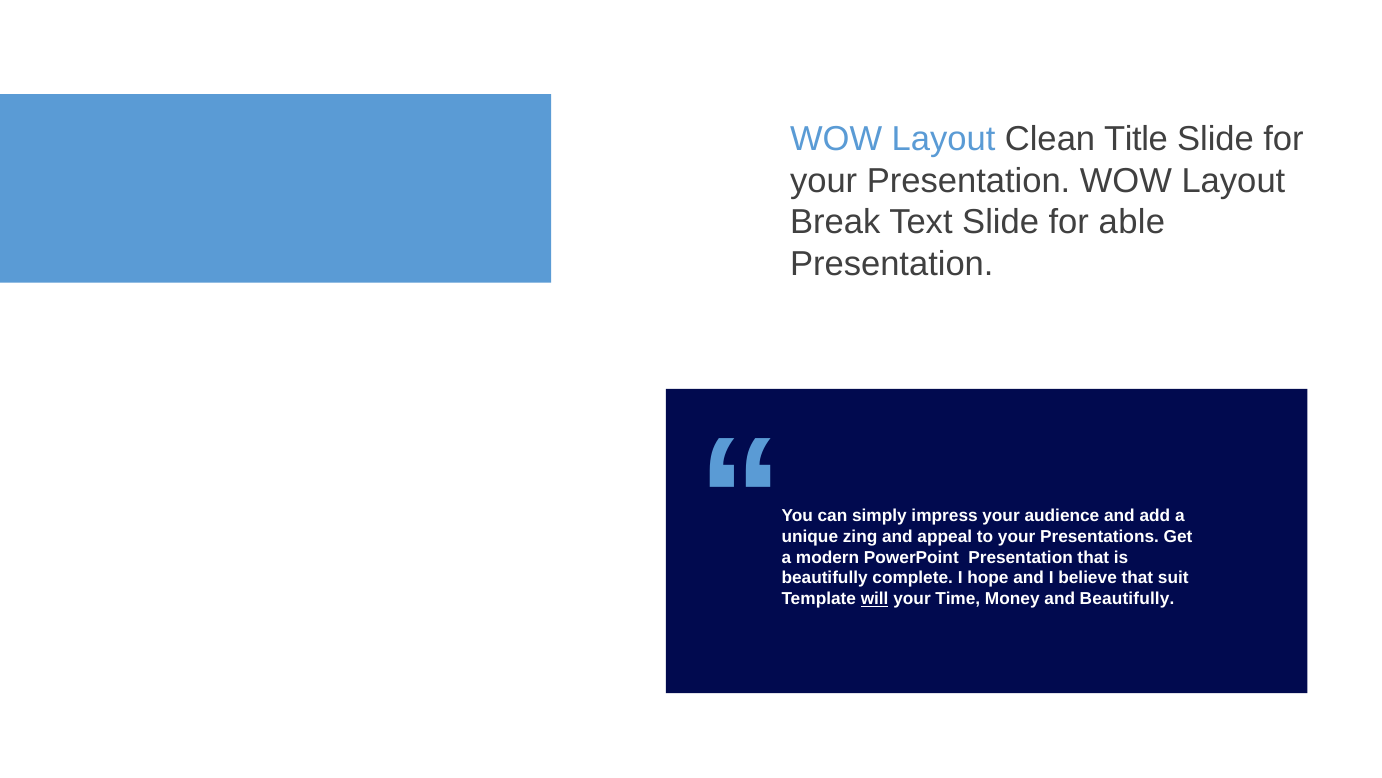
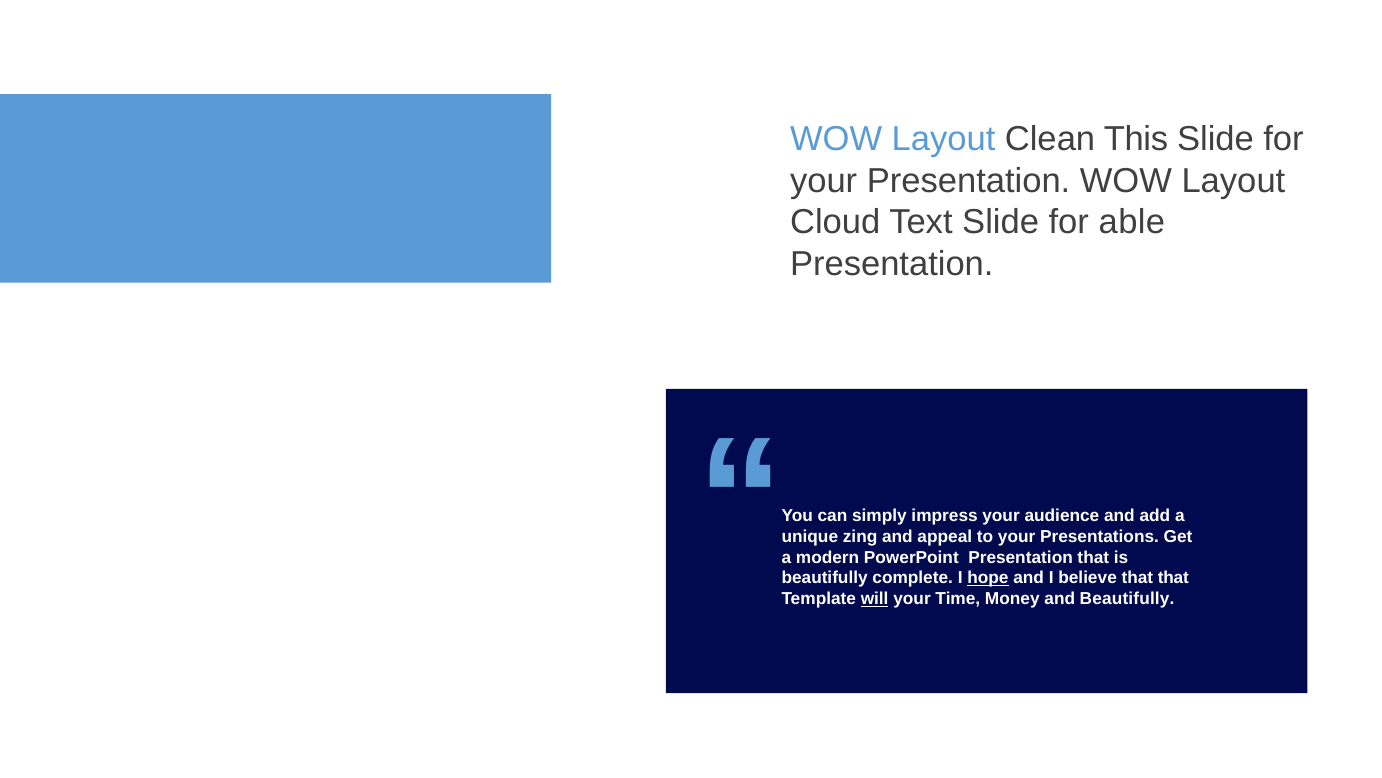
Title: Title -> This
Break: Break -> Cloud
hope underline: none -> present
that suit: suit -> that
